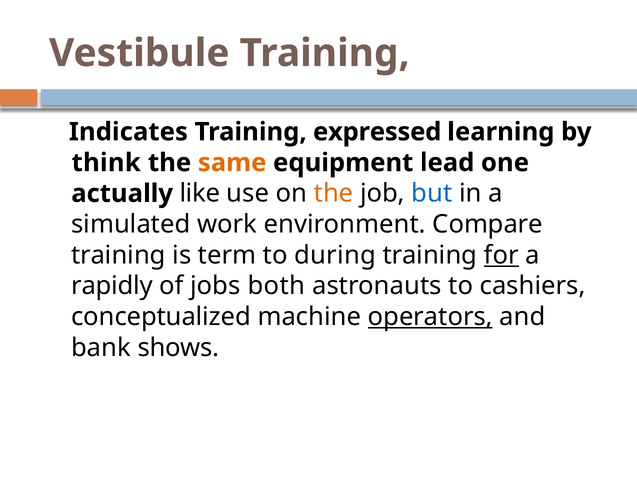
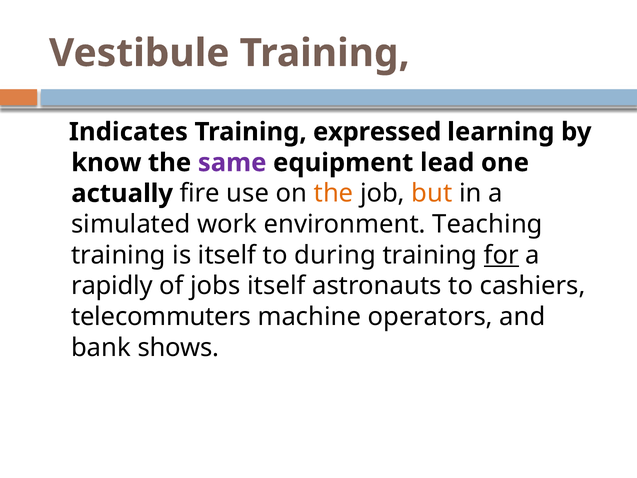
think: think -> know
same colour: orange -> purple
like: like -> fire
but colour: blue -> orange
Compare: Compare -> Teaching
is term: term -> itself
jobs both: both -> itself
conceptualized: conceptualized -> telecommuters
operators underline: present -> none
